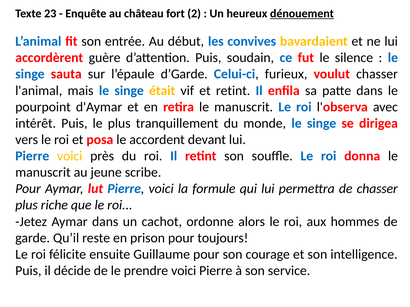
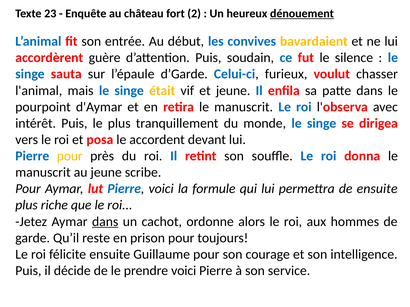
et retint: retint -> jeune
voici at (70, 156): voici -> pour
de chasser: chasser -> ensuite
dans at (105, 222) underline: none -> present
